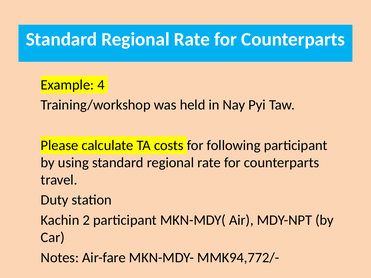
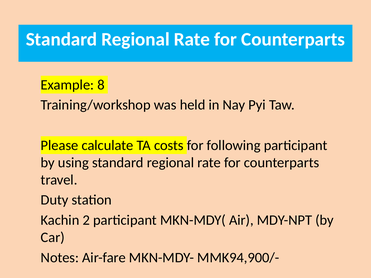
4: 4 -> 8
MMK94,772/-: MMK94,772/- -> MMK94,900/-
